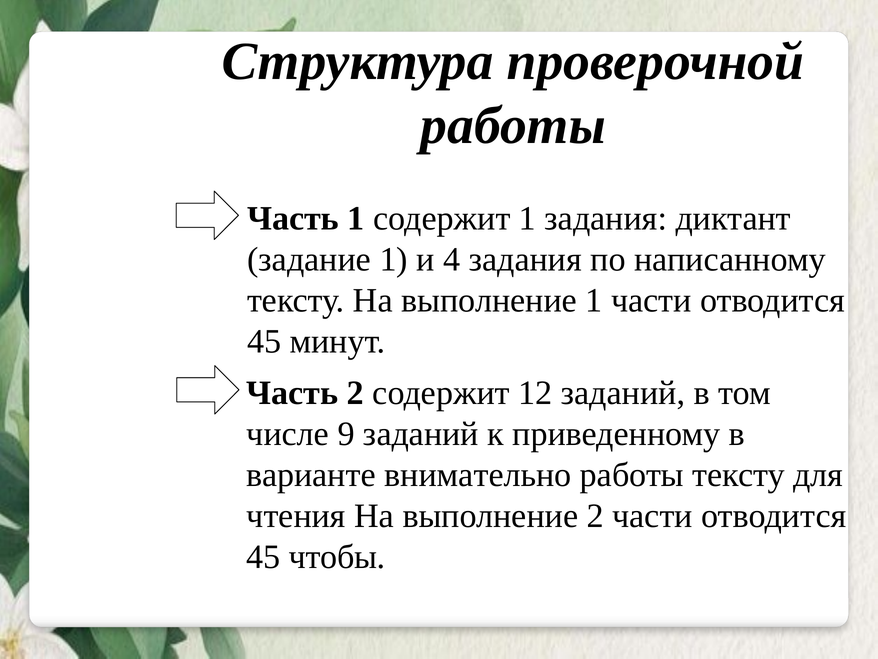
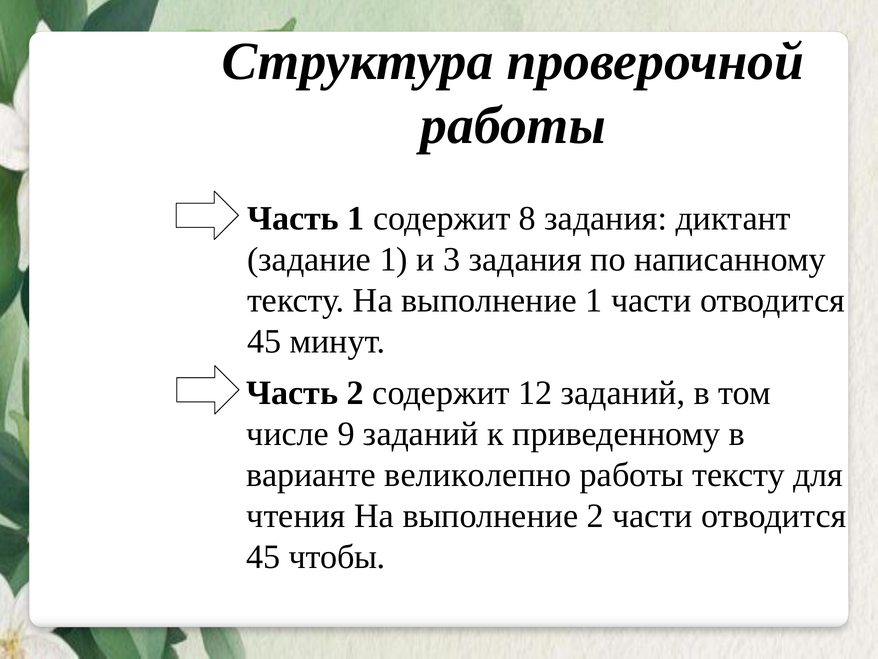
содержит 1: 1 -> 8
4: 4 -> 3
внимательно: внимательно -> великолепно
